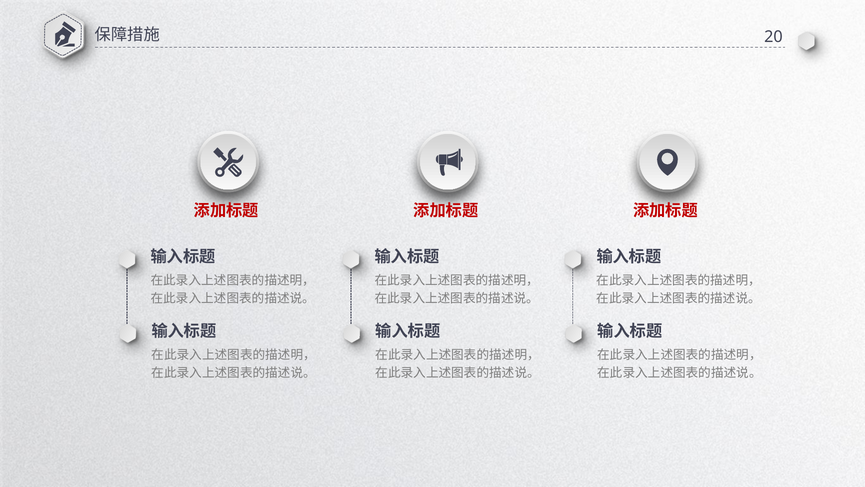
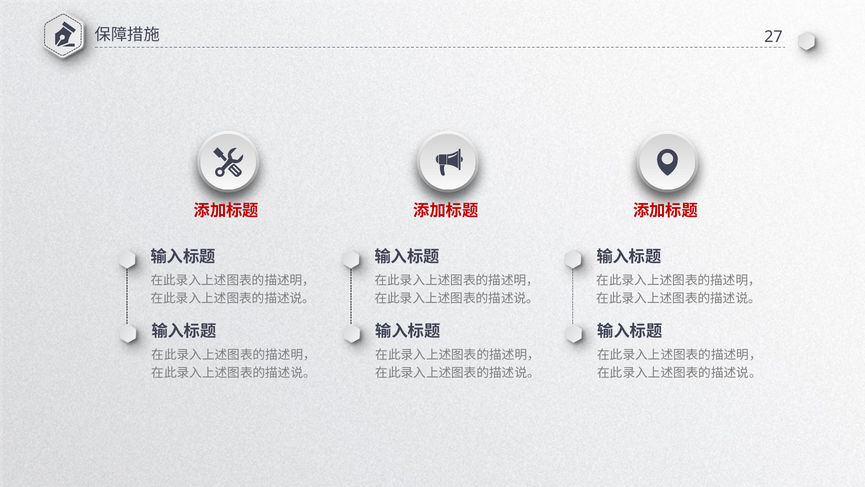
20: 20 -> 27
